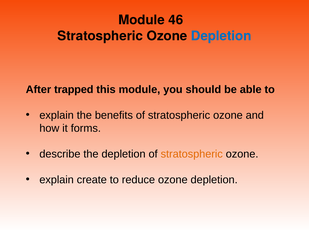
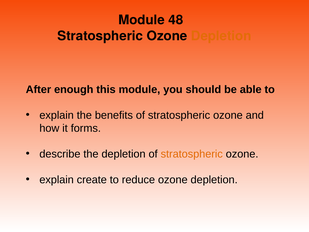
46: 46 -> 48
Depletion at (221, 36) colour: blue -> orange
trapped: trapped -> enough
